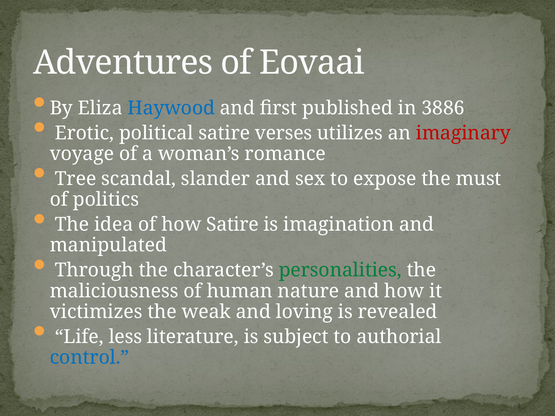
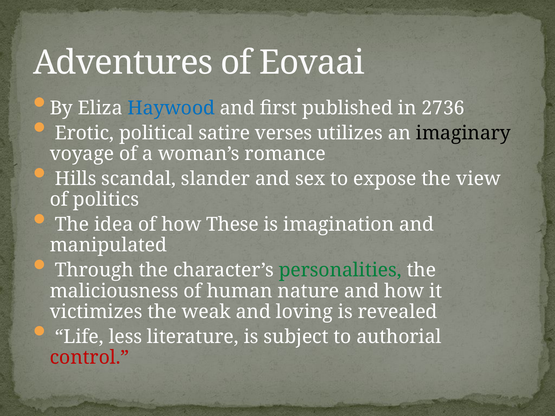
3886: 3886 -> 2736
imaginary colour: red -> black
Tree: Tree -> Hills
must: must -> view
how Satire: Satire -> These
control colour: blue -> red
